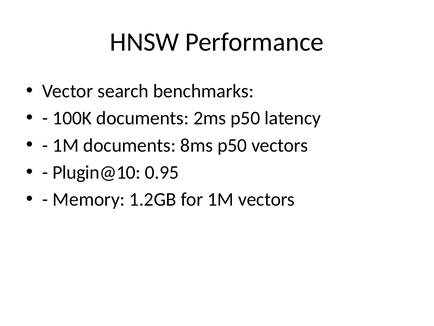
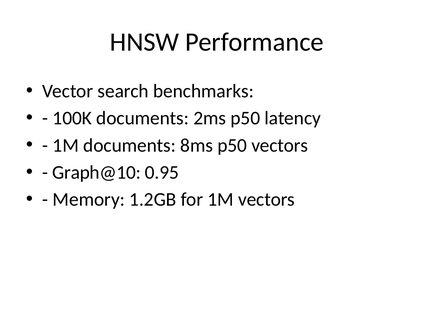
Plugin@10: Plugin@10 -> Graph@10
